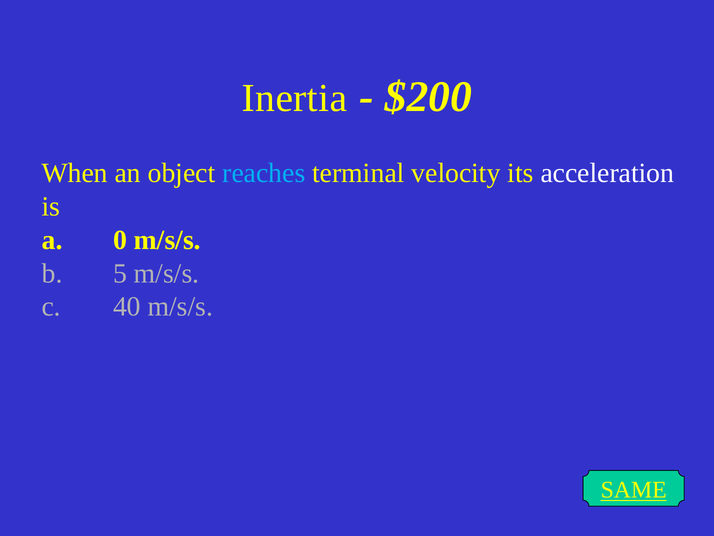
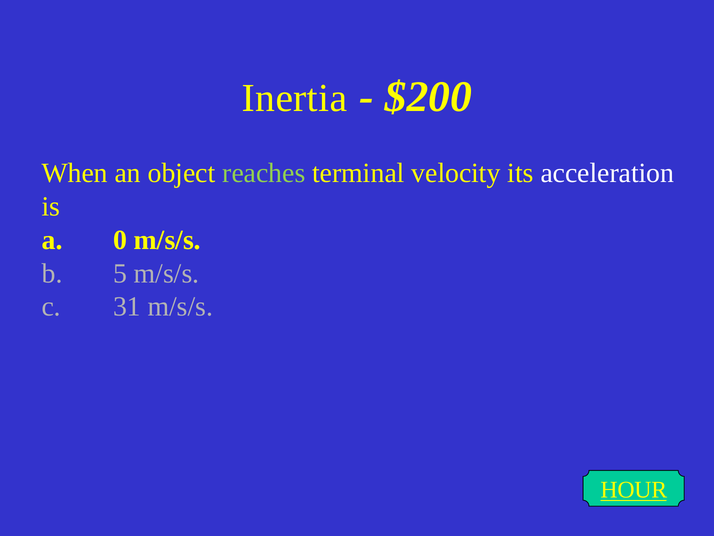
reaches colour: light blue -> light green
40: 40 -> 31
SAME: SAME -> HOUR
